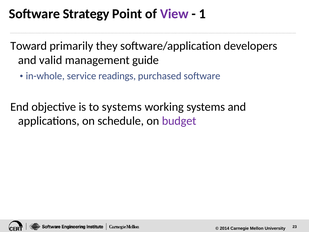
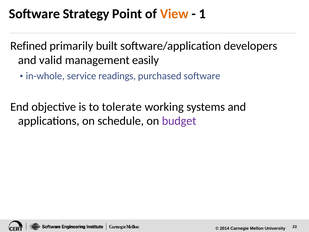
View colour: purple -> orange
Toward: Toward -> Refined
they: they -> built
guide: guide -> easily
to systems: systems -> tolerate
